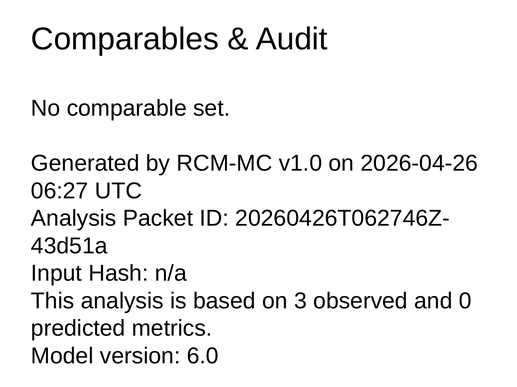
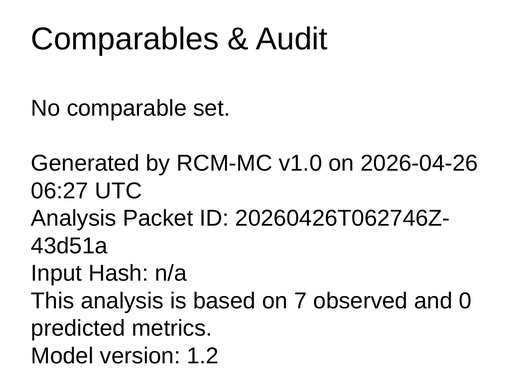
3: 3 -> 7
6.0: 6.0 -> 1.2
